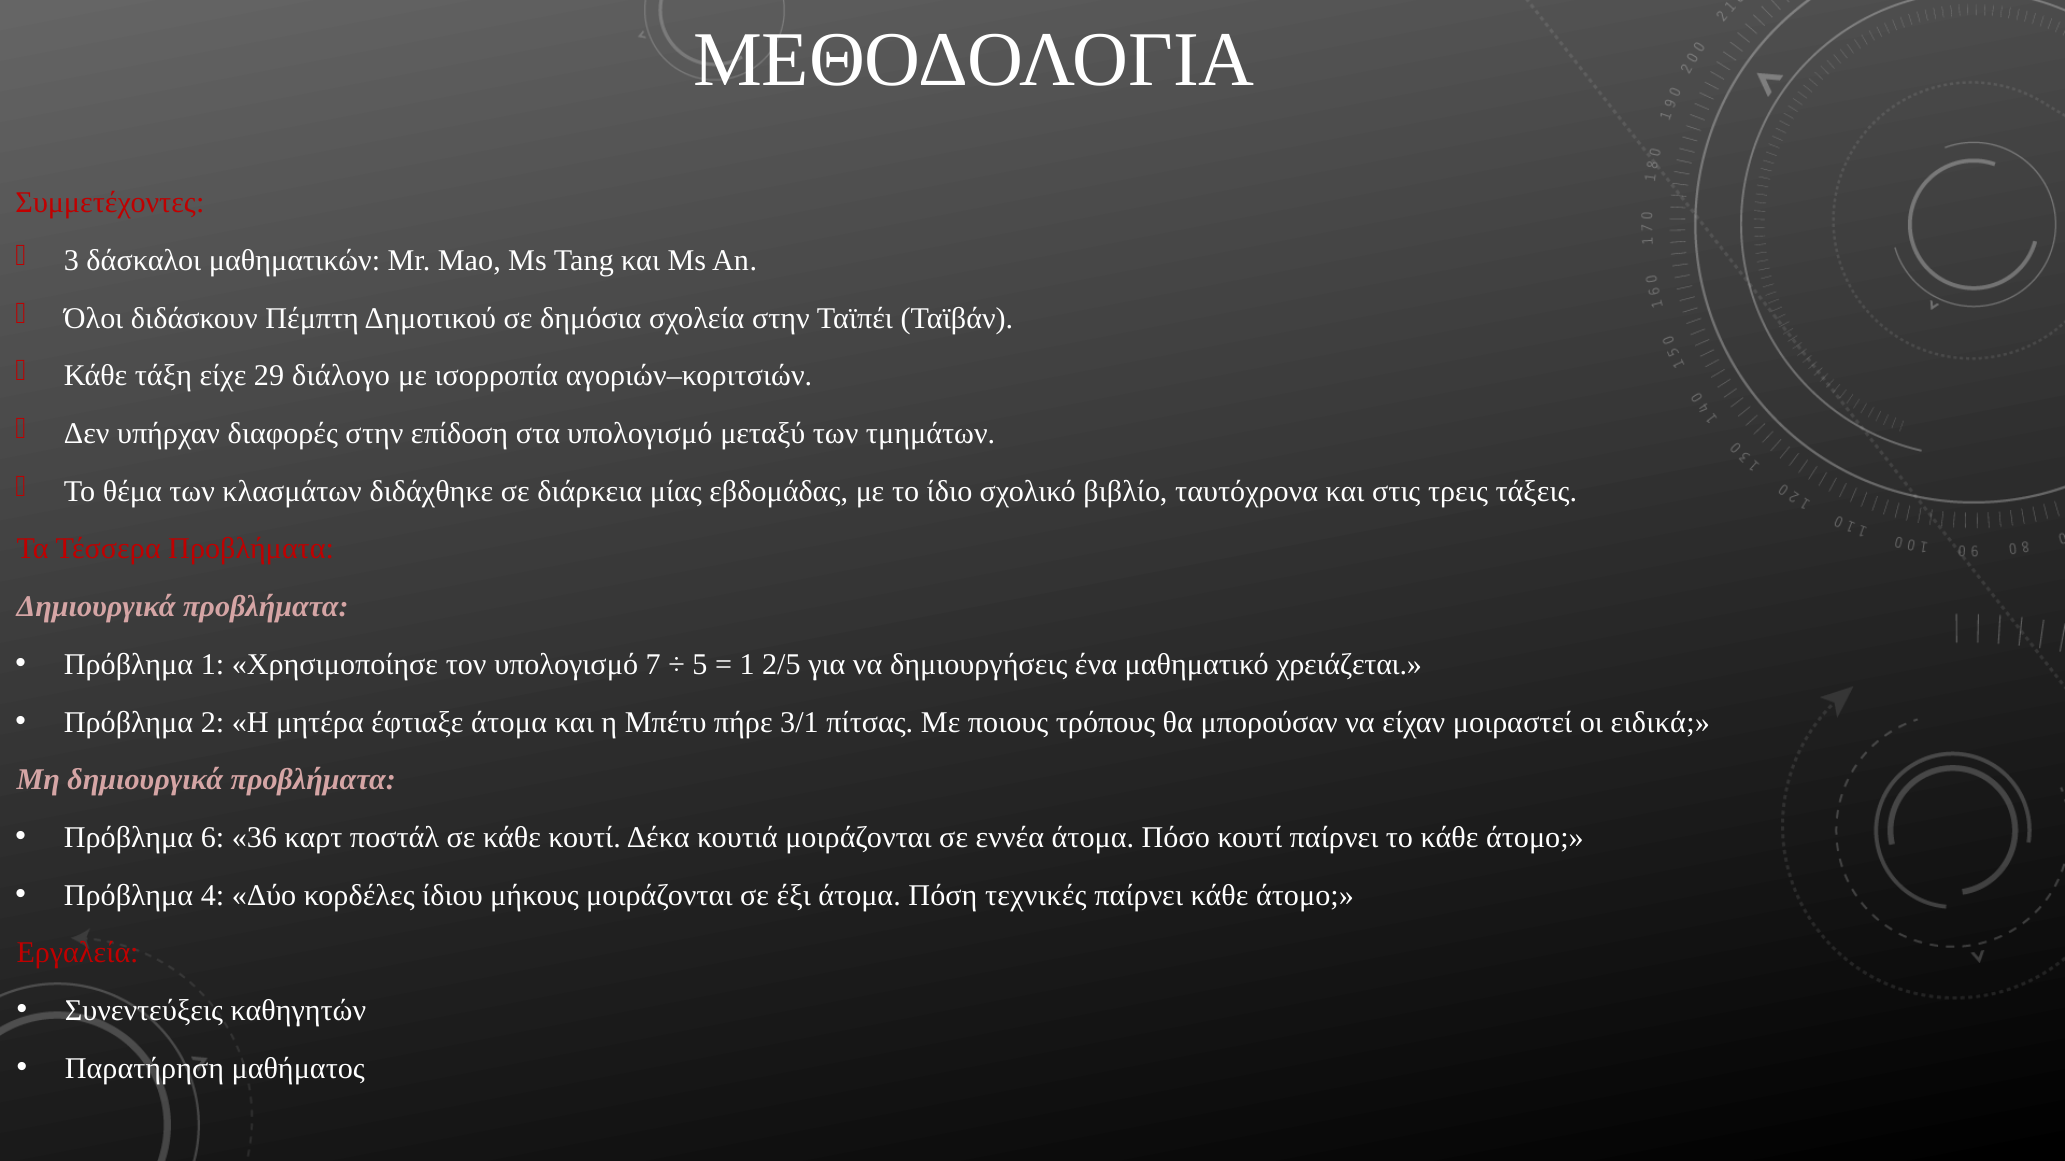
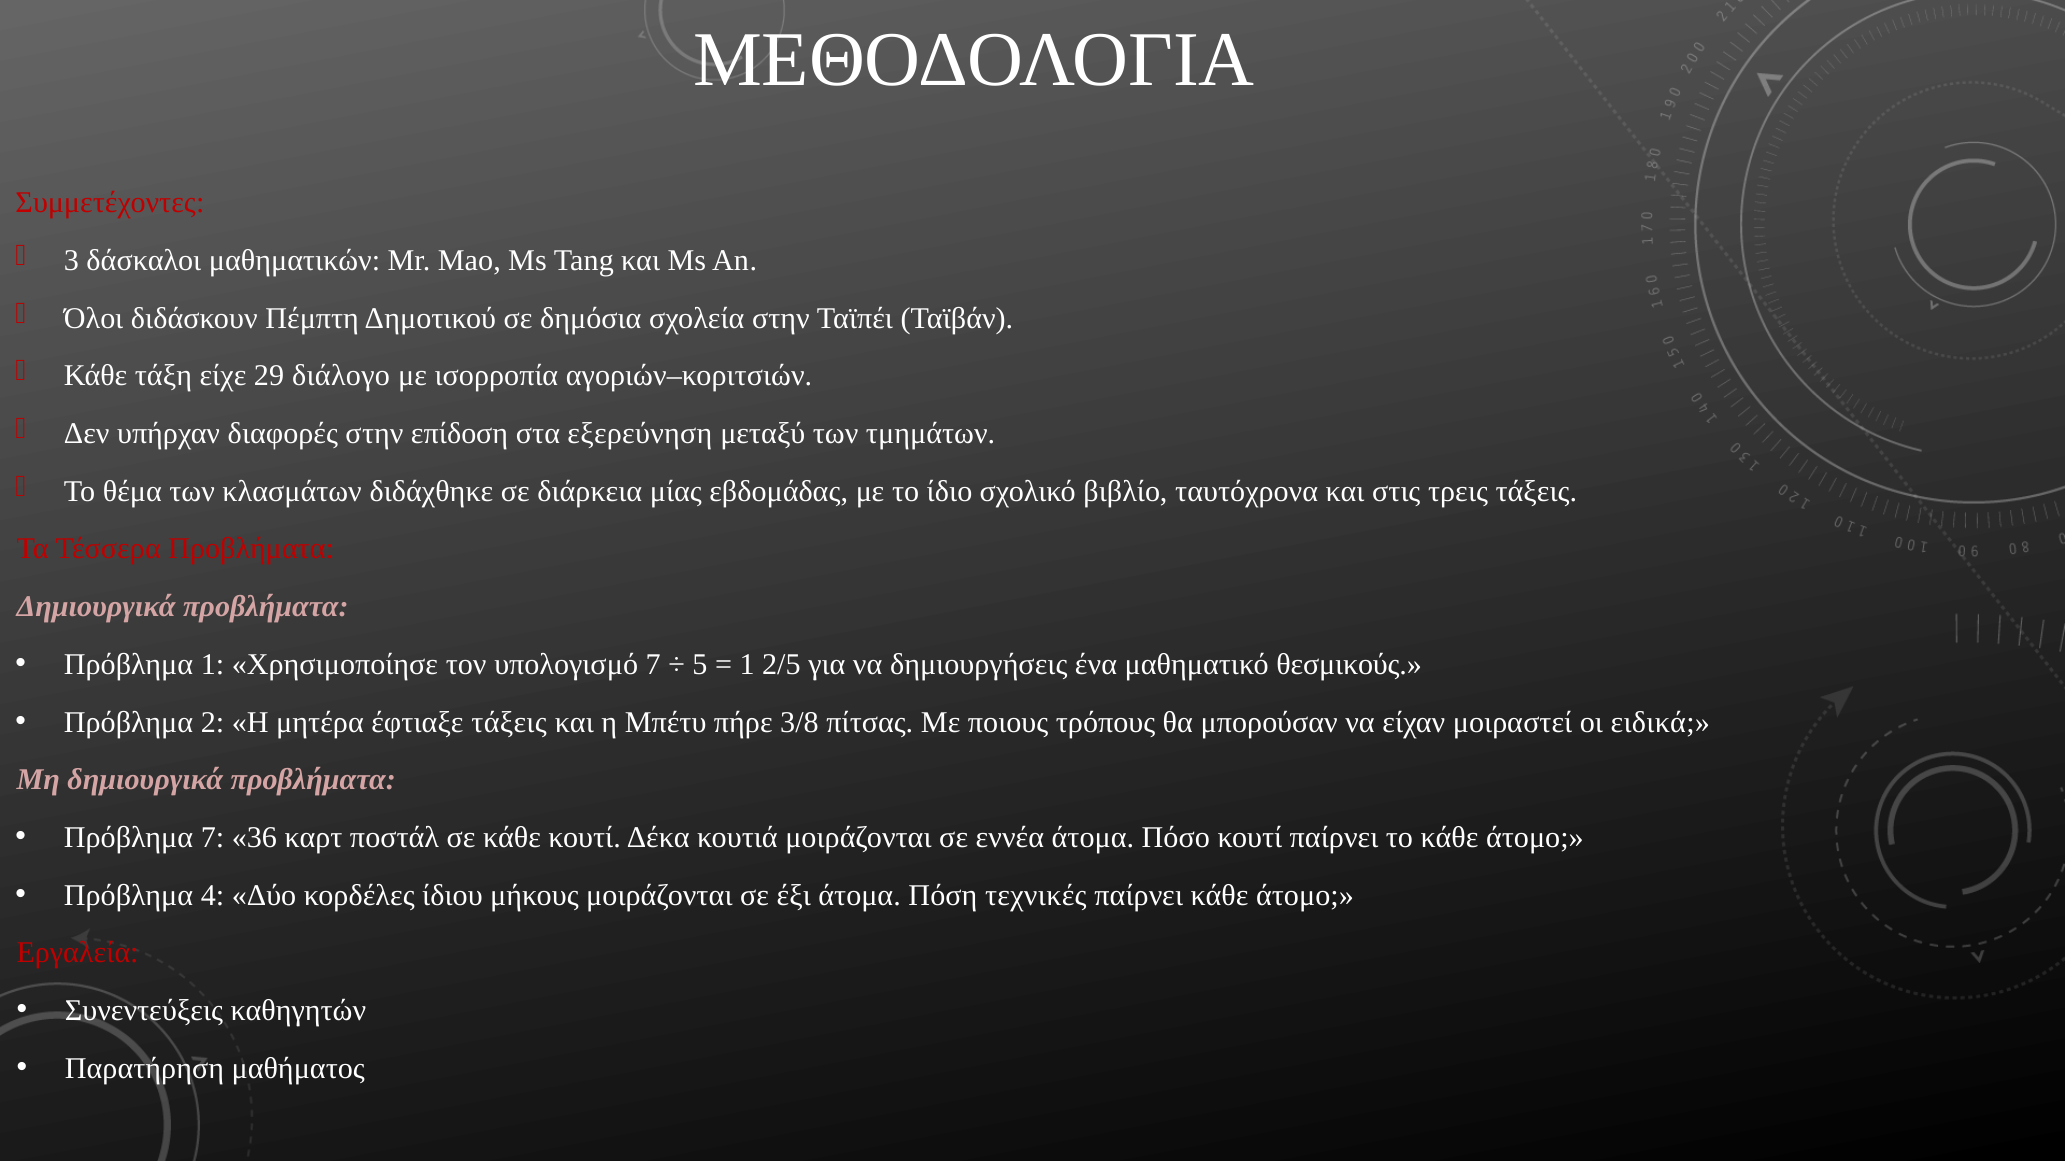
στα υπολογισμό: υπολογισμό -> εξερεύνηση
χρειάζεται: χρειάζεται -> θεσμικούς
έφτιαξε άτομα: άτομα -> τάξεις
3/1: 3/1 -> 3/8
Πρόβλημα 6: 6 -> 7
